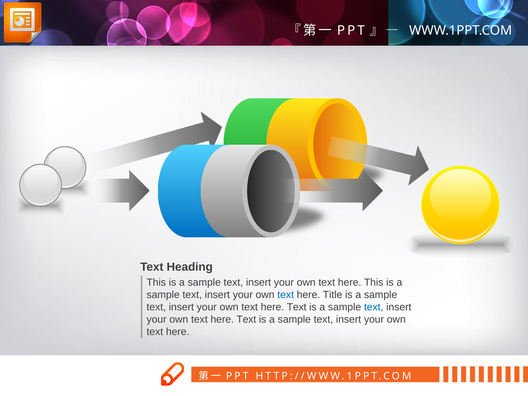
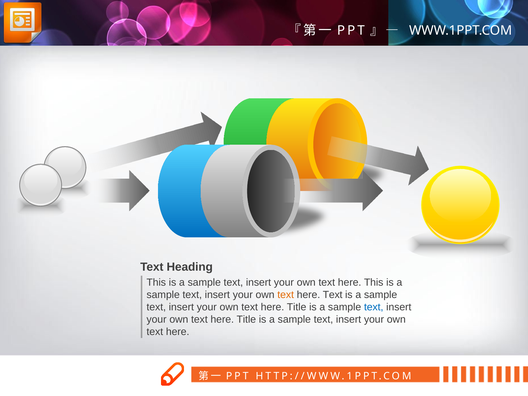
text at (286, 295) colour: blue -> orange
Title at (333, 295): Title -> Text
Text at (297, 307): Text -> Title
Text at (246, 319): Text -> Title
